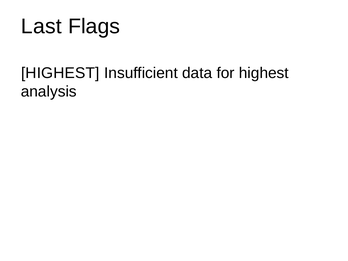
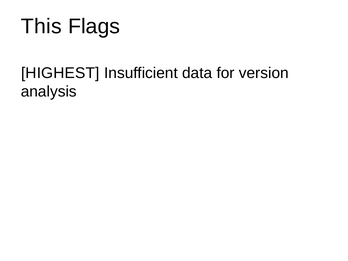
Last: Last -> This
for highest: highest -> version
